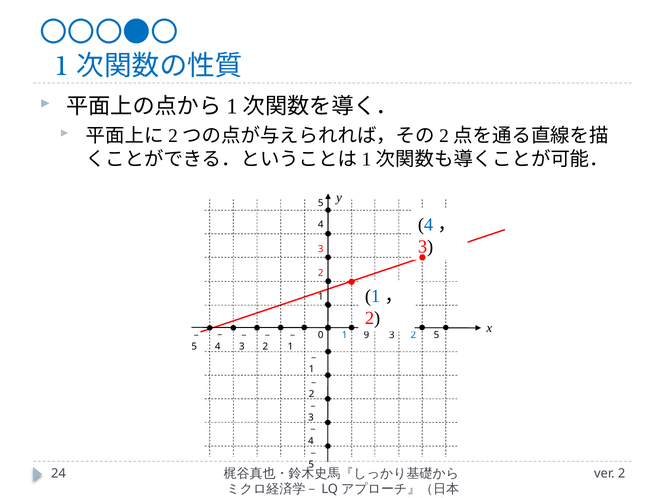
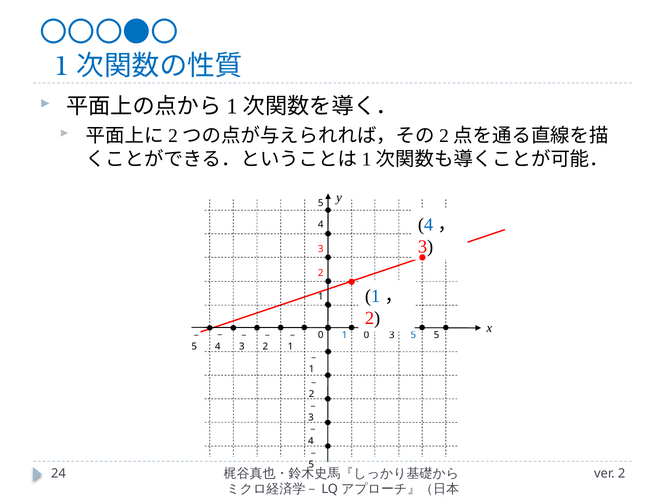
9 at (366, 336): 9 -> 0
2 at (413, 336): 2 -> 5
